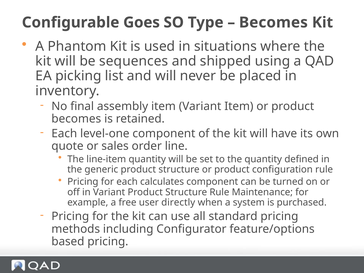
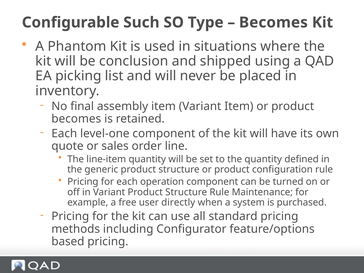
Goes: Goes -> Such
sequences: sequences -> conclusion
calculates: calculates -> operation
